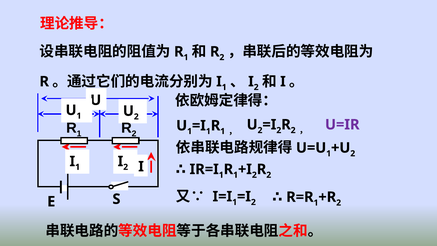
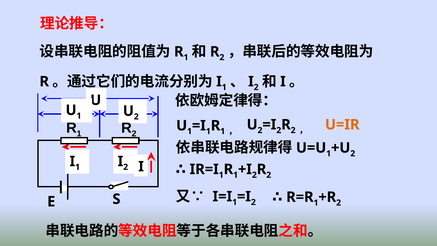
U=IR colour: purple -> orange
